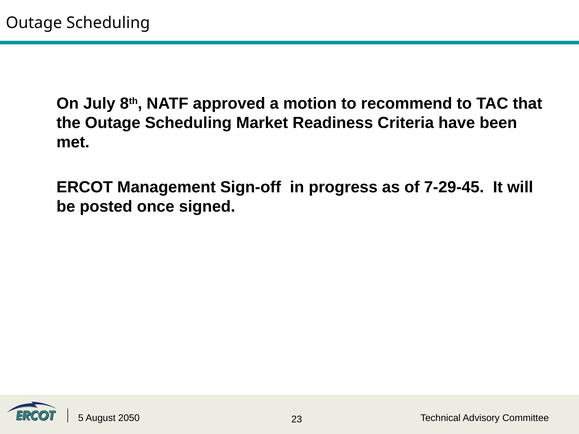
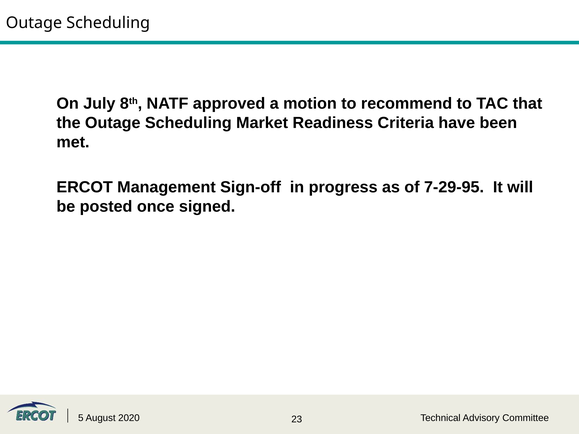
7-29-45: 7-29-45 -> 7-29-95
2050: 2050 -> 2020
